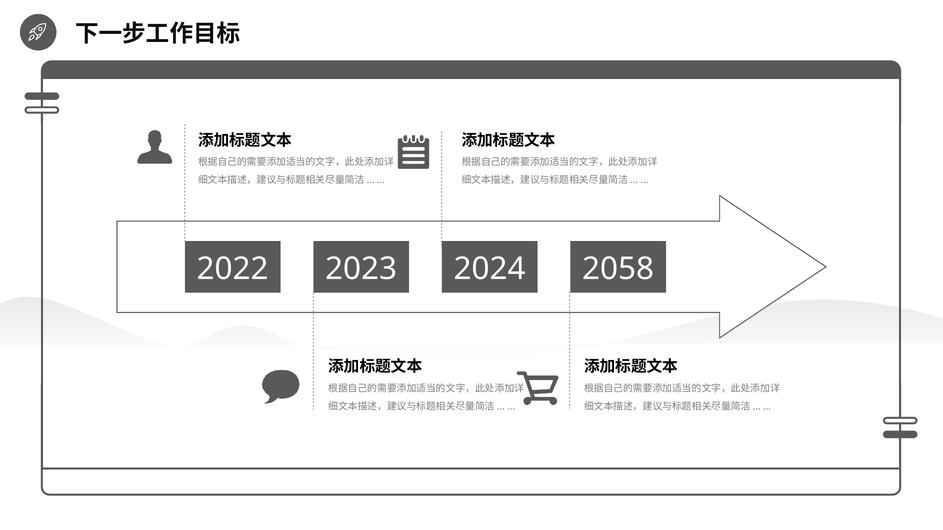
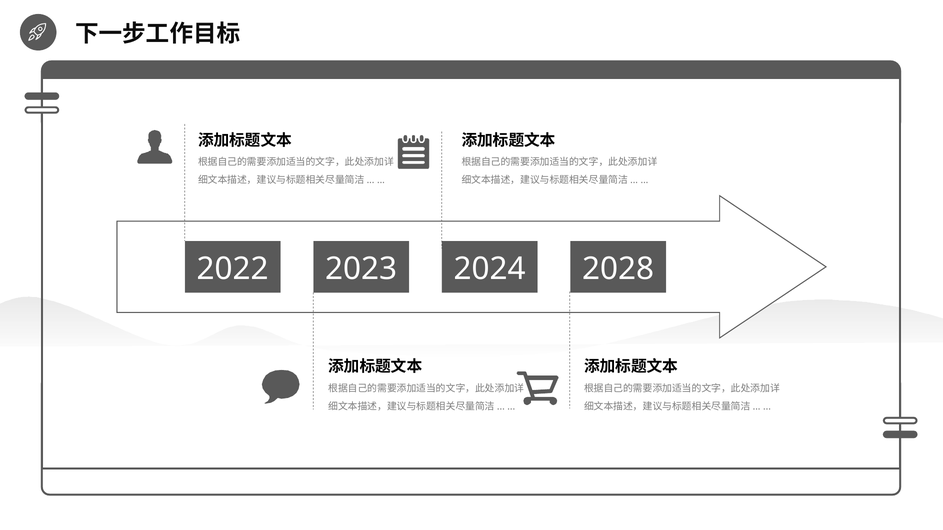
2058: 2058 -> 2028
